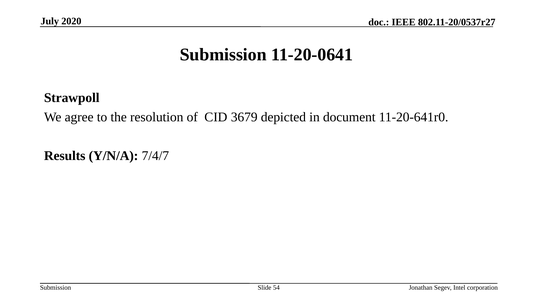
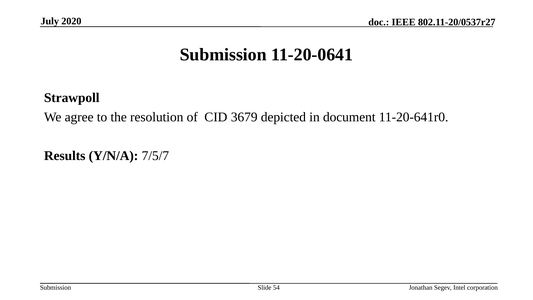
7/4/7: 7/4/7 -> 7/5/7
